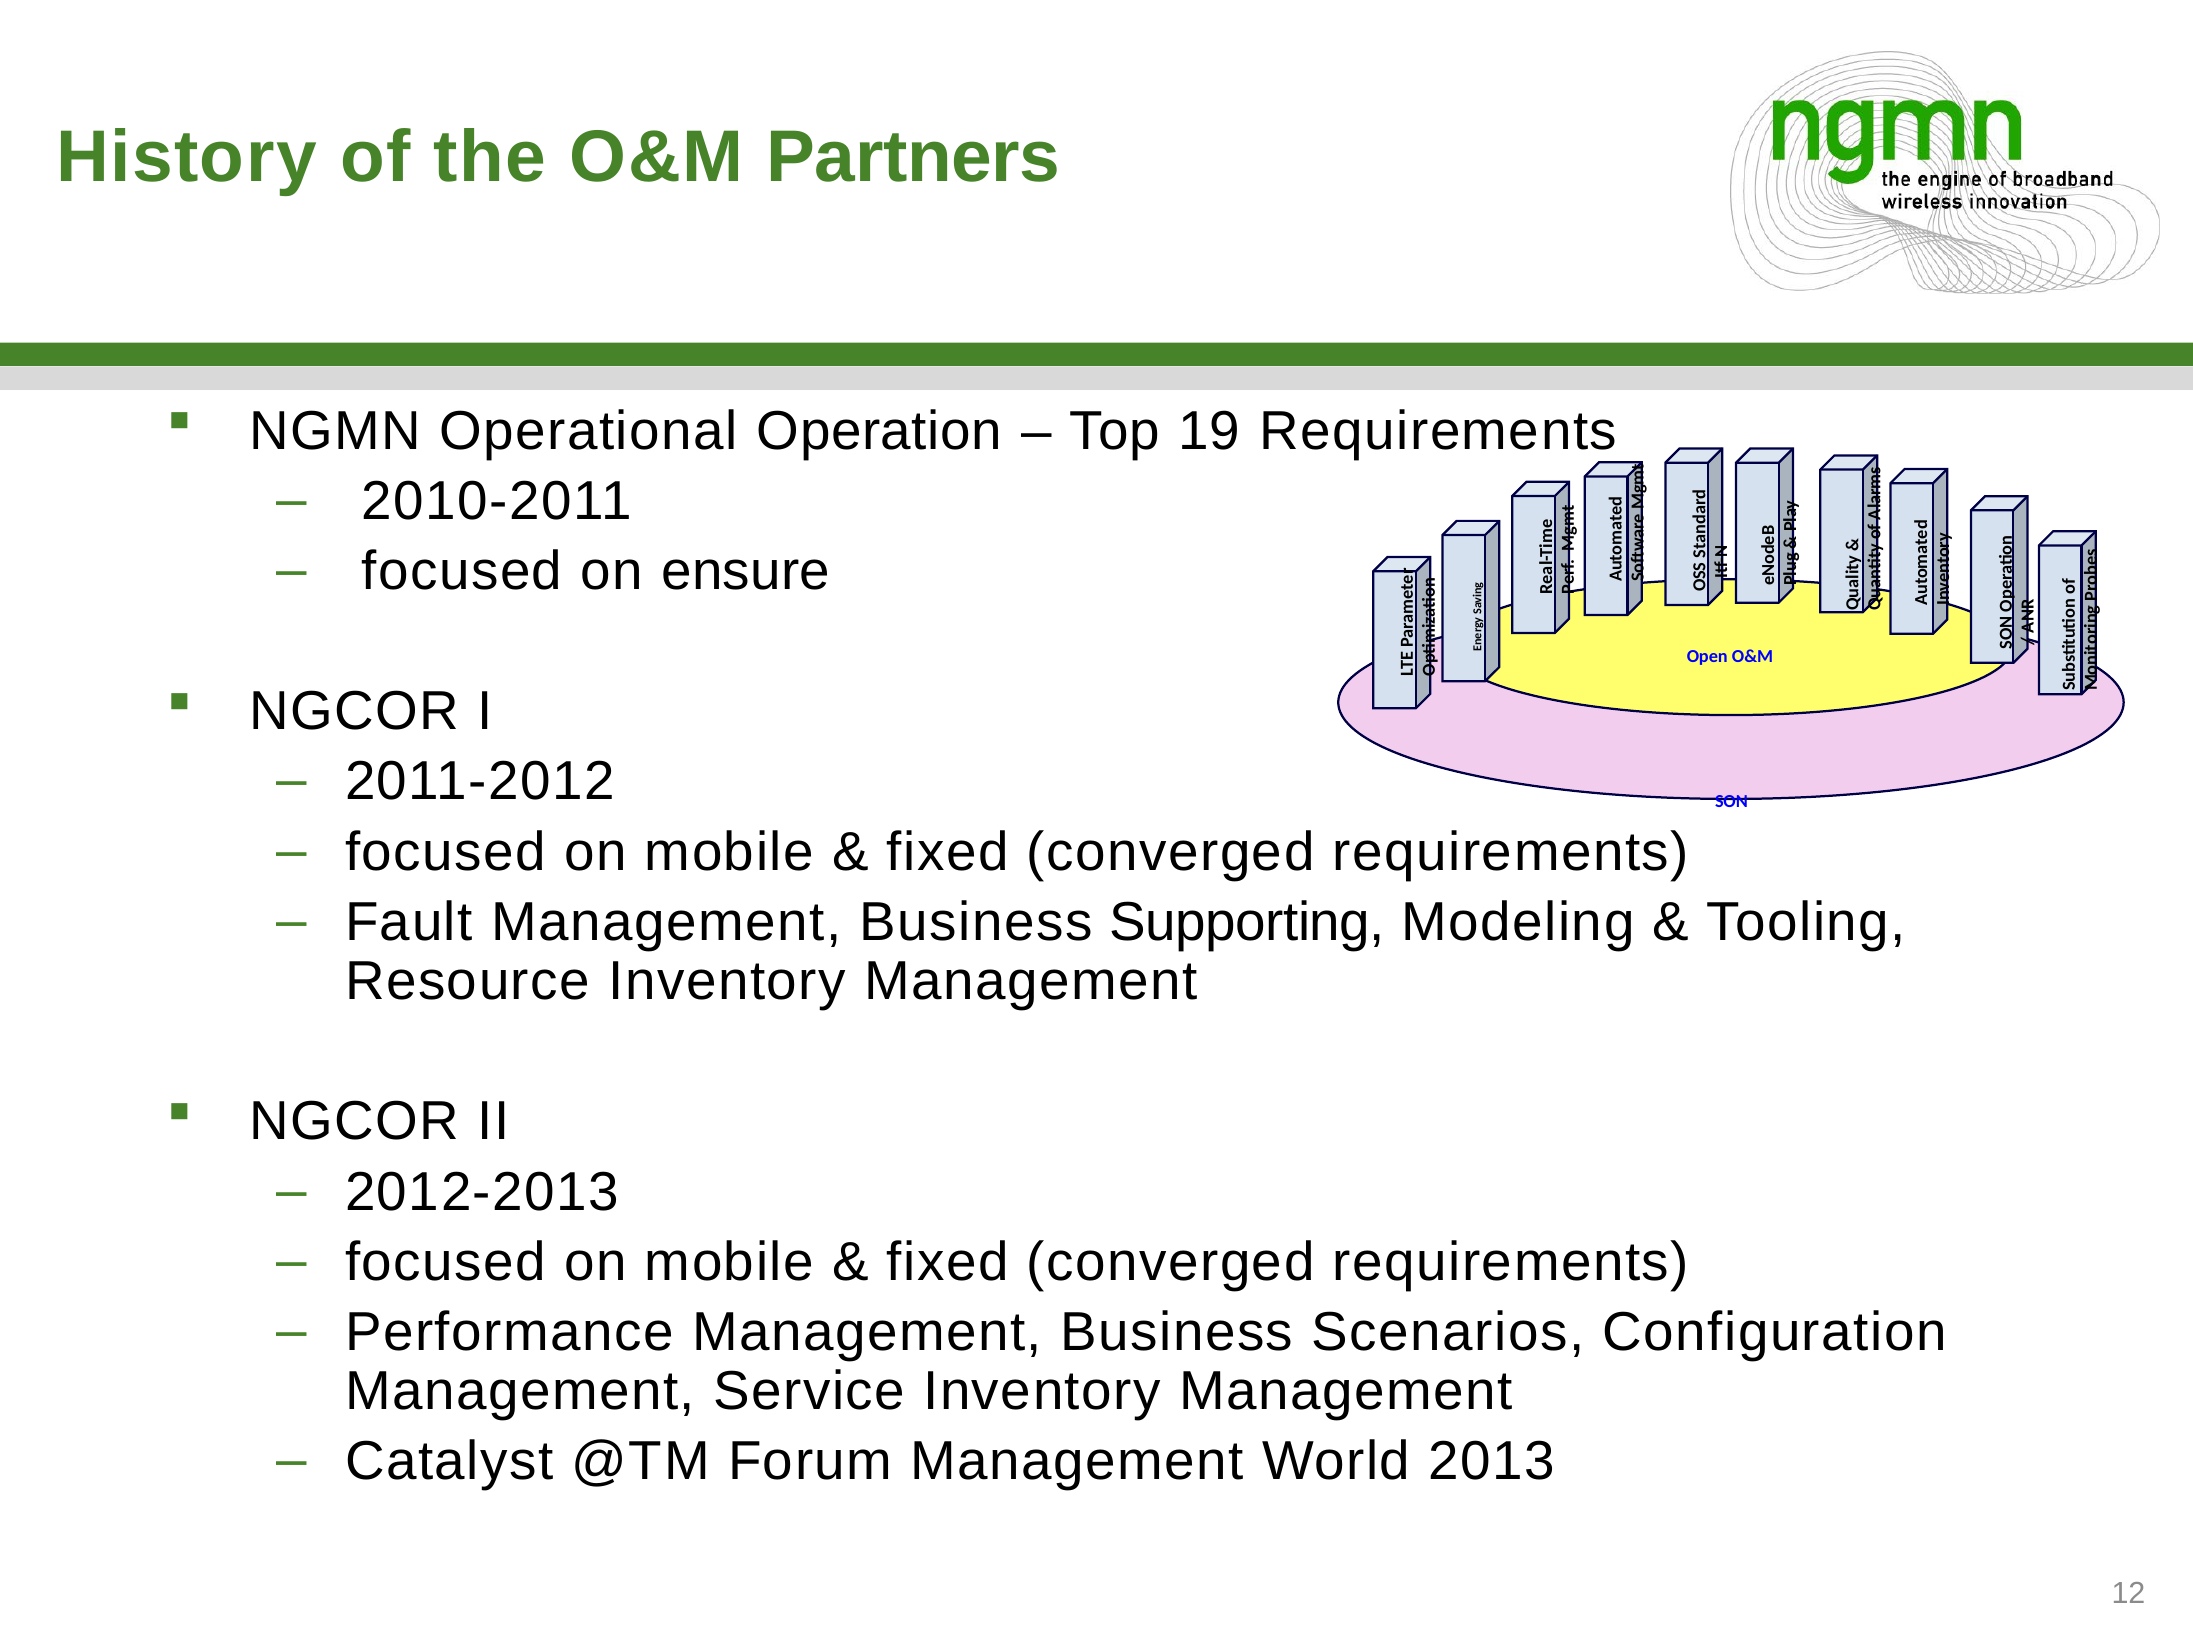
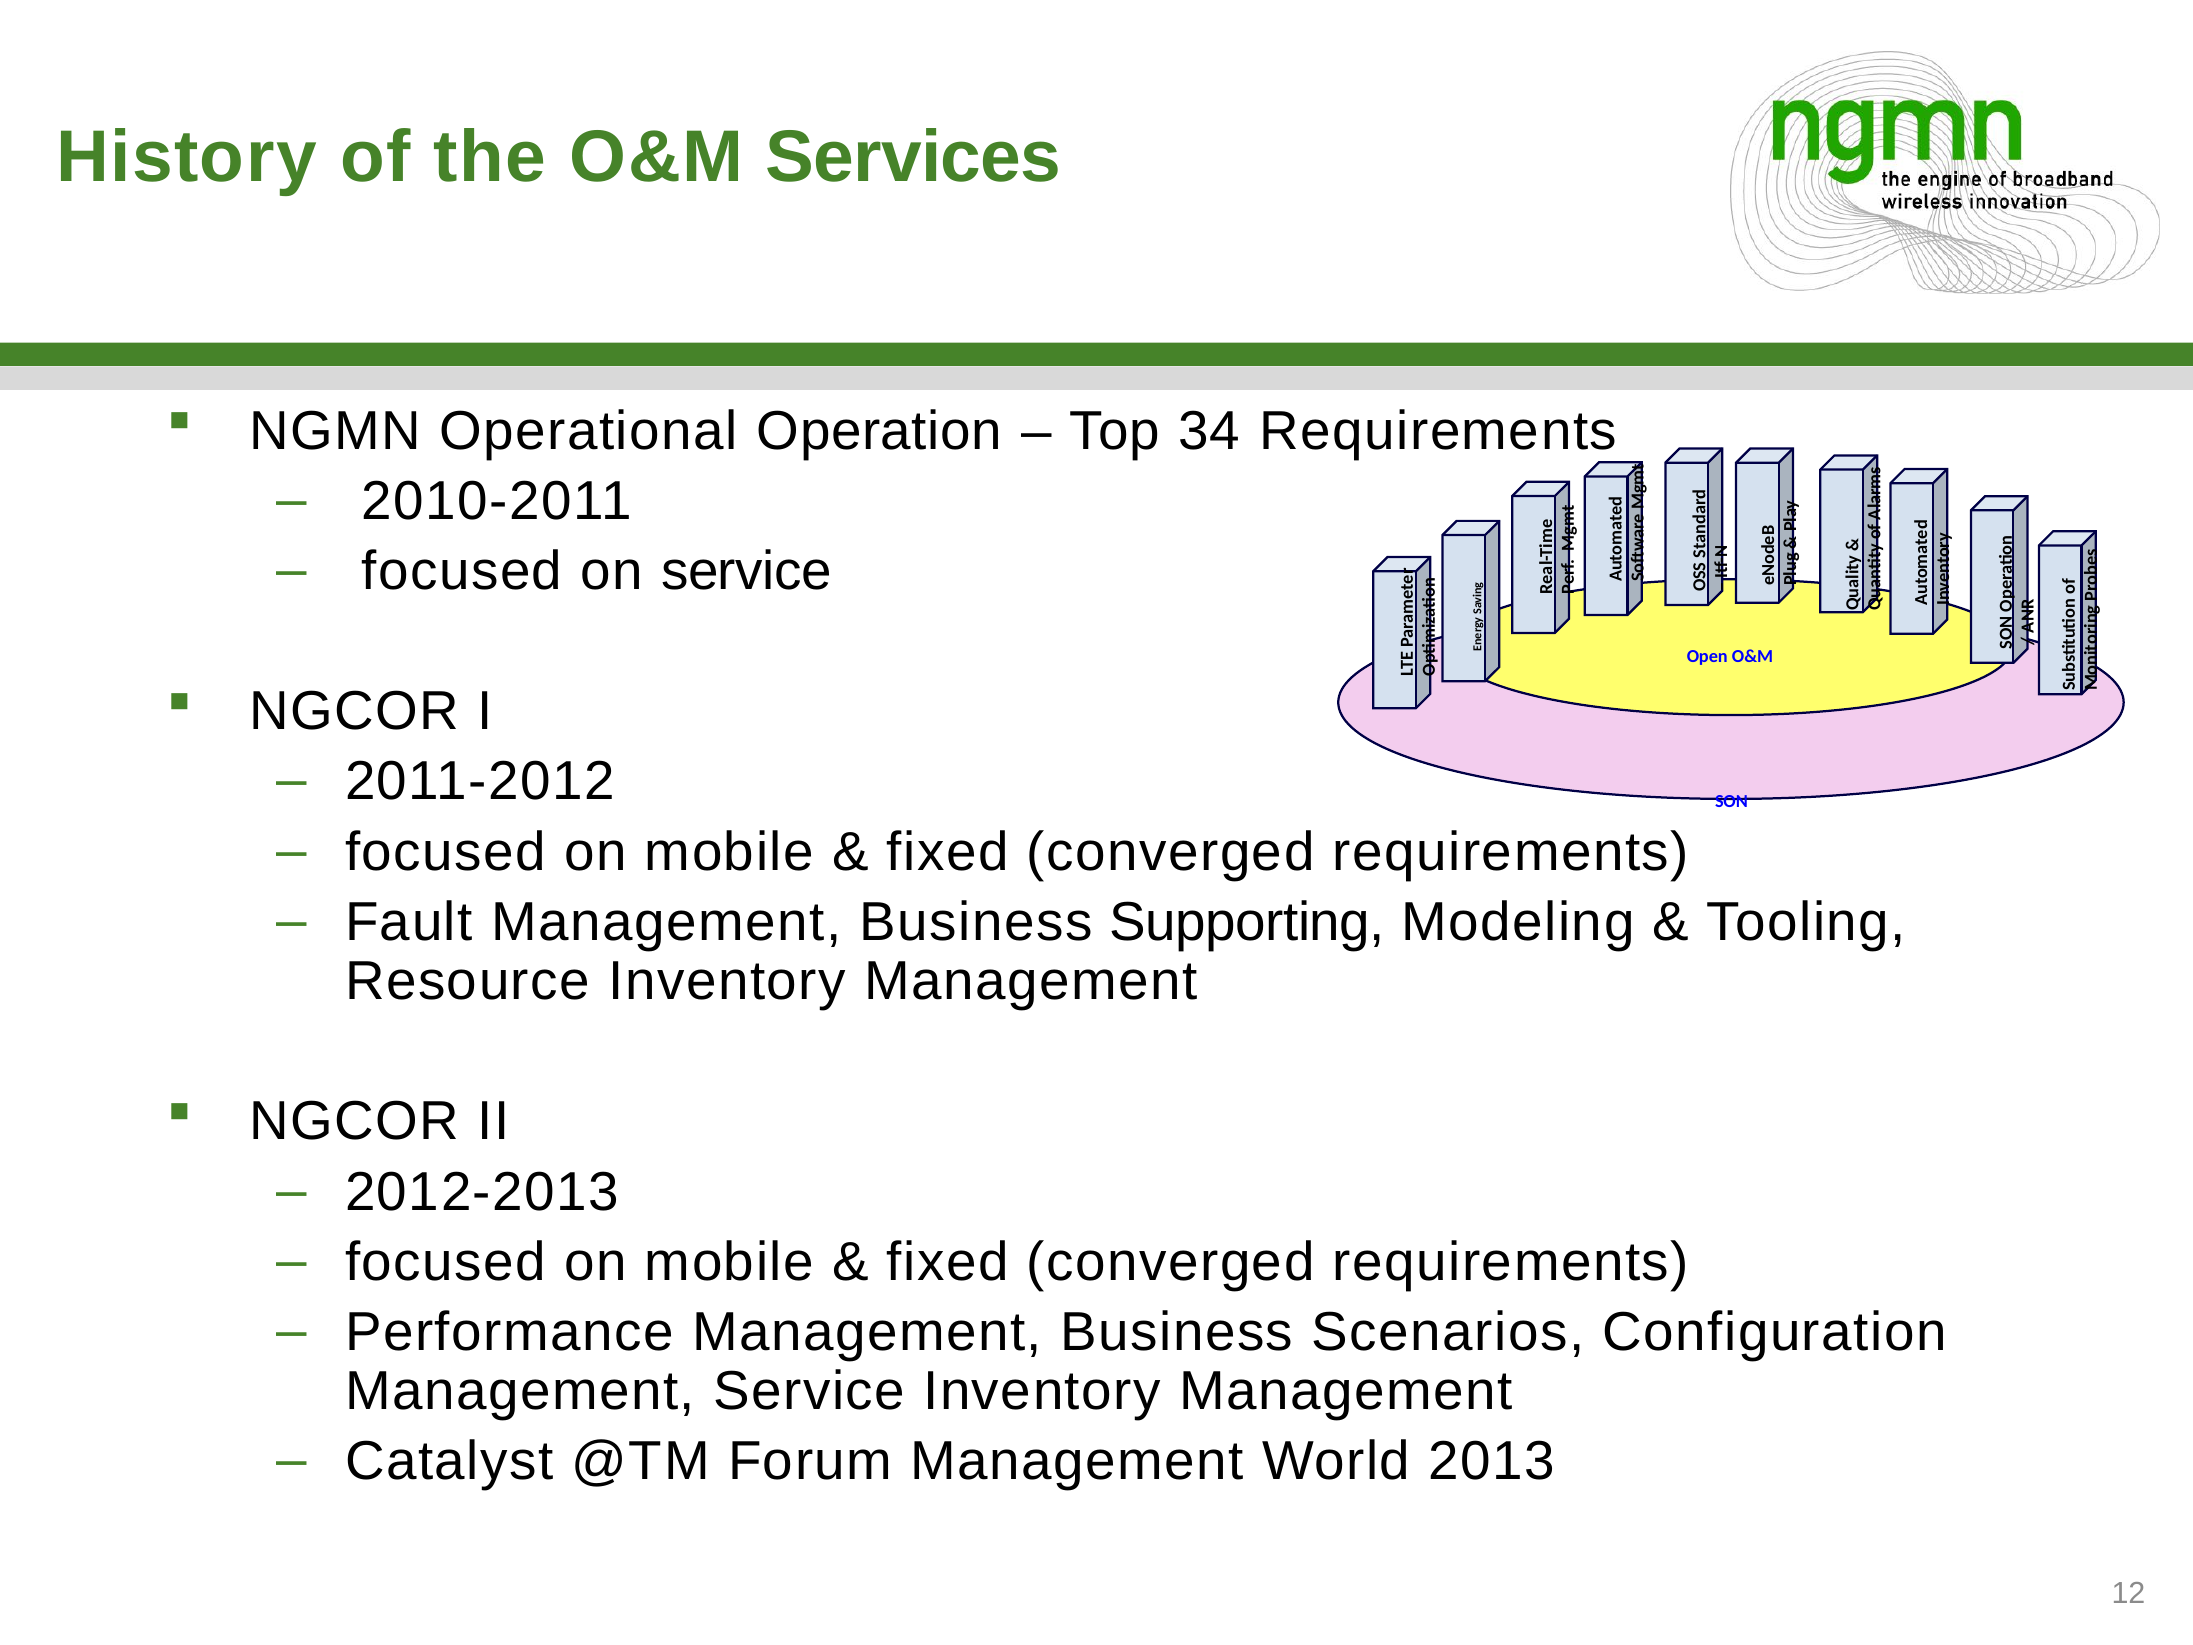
Partners: Partners -> Services
19: 19 -> 34
on ensure: ensure -> service
